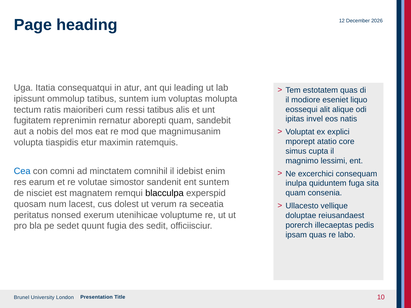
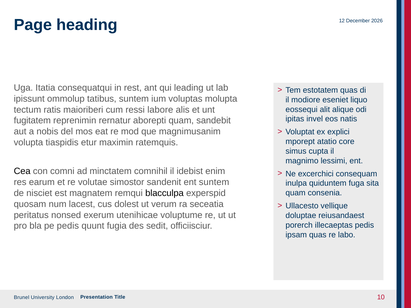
atur: atur -> rest
ressi tatibus: tatibus -> labore
Cea colour: blue -> black
pe sedet: sedet -> pedis
